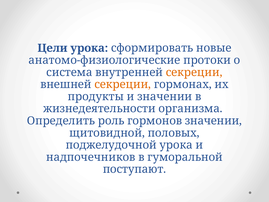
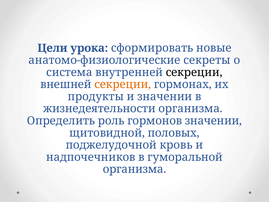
протоки: протоки -> секреты
секреции at (194, 72) colour: orange -> black
поджелудочной урока: урока -> кровь
поступают at (134, 169): поступают -> организма
